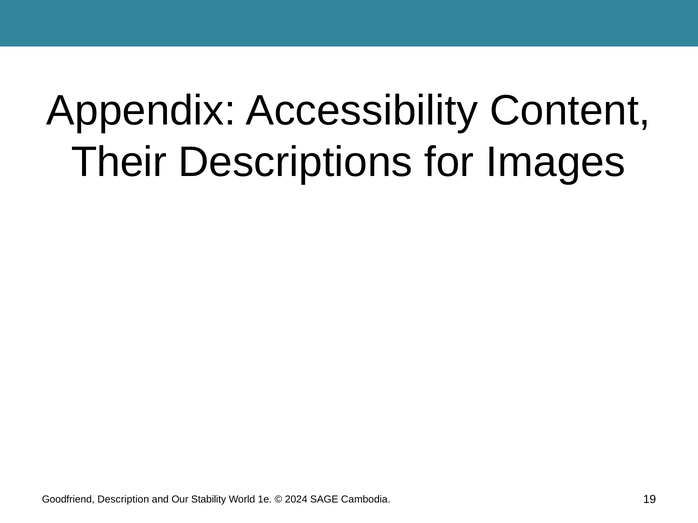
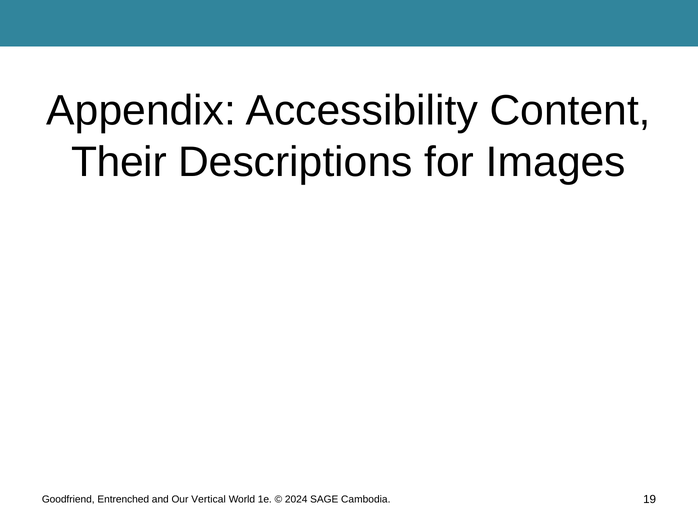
Description: Description -> Entrenched
Stability: Stability -> Vertical
